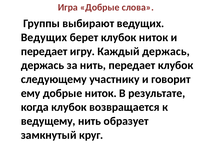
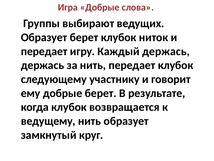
Ведущих at (44, 37): Ведущих -> Образует
добрые ниток: ниток -> берет
